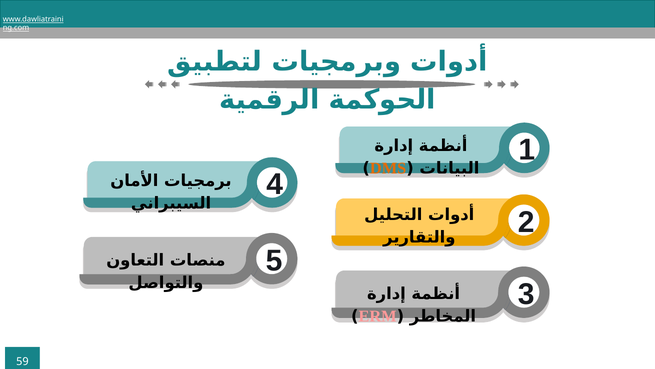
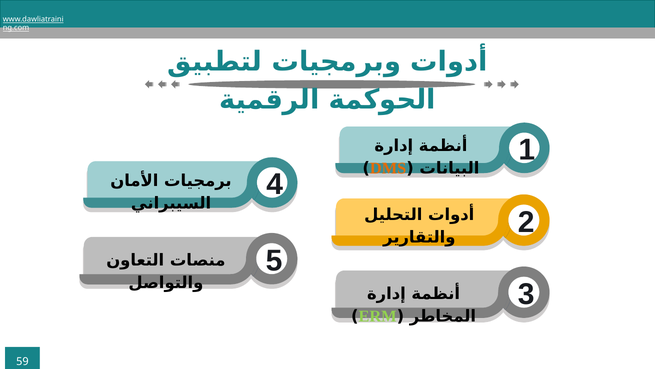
ERM colour: pink -> light green
